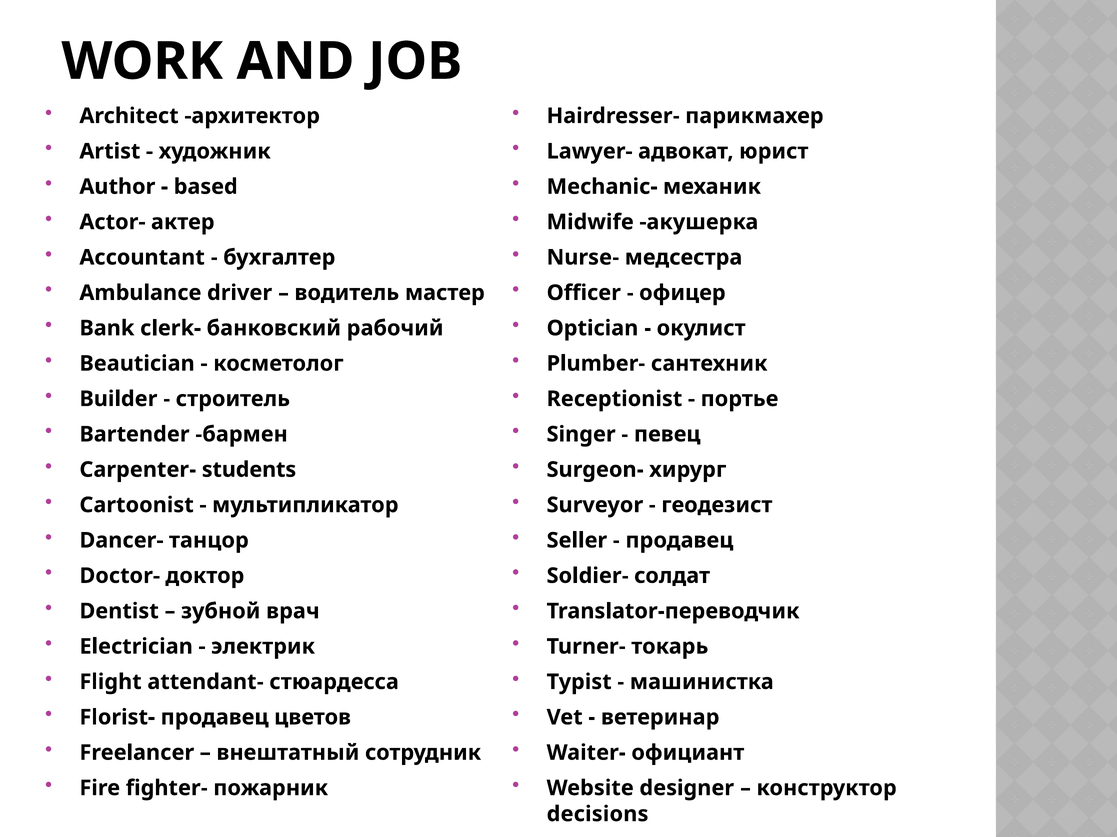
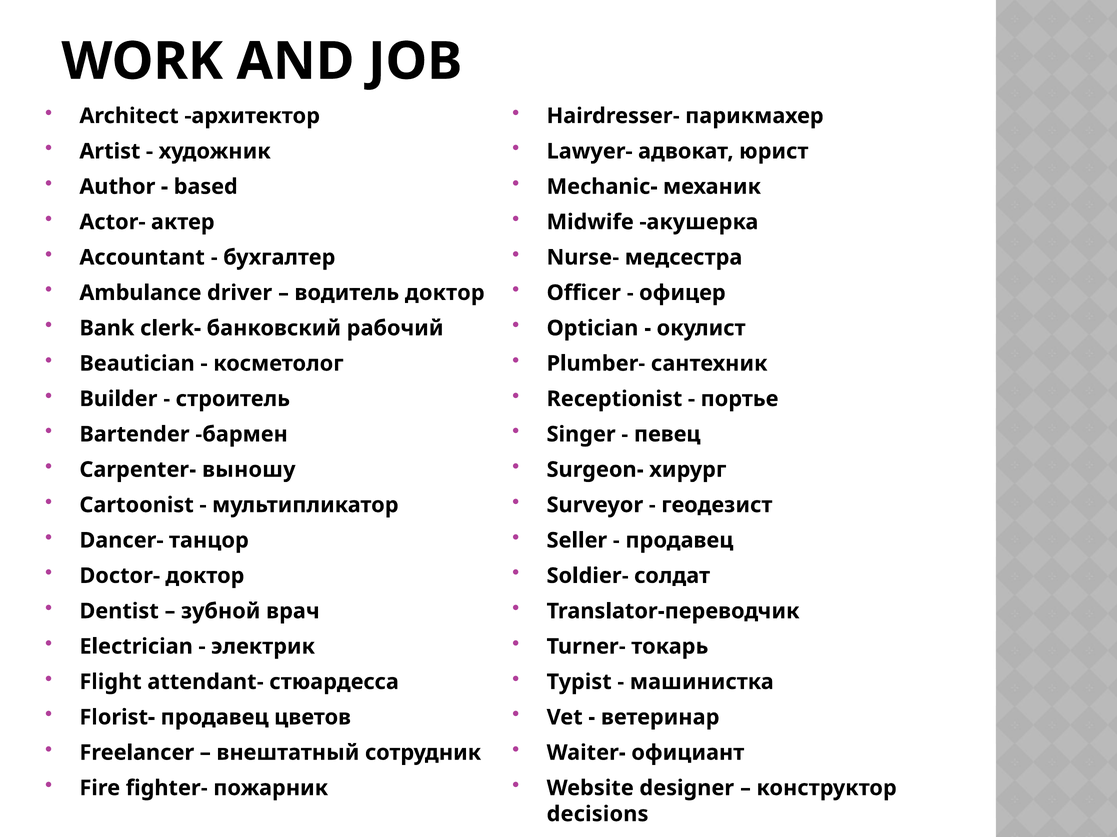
водитель мастер: мастер -> доктор
students: students -> выношу
